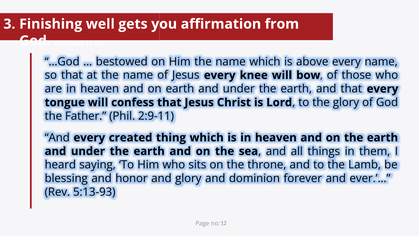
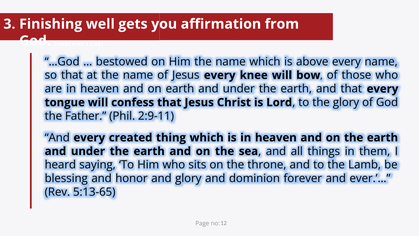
5:13-93: 5:13-93 -> 5:13-65
